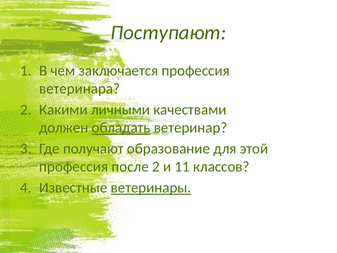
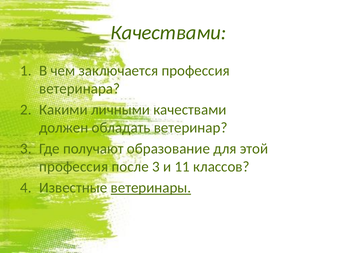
Поступают at (168, 33): Поступают -> Качествами
обладать underline: present -> none
после 2: 2 -> 3
